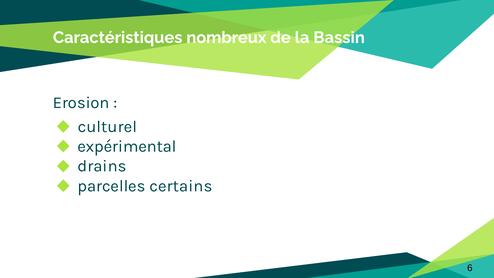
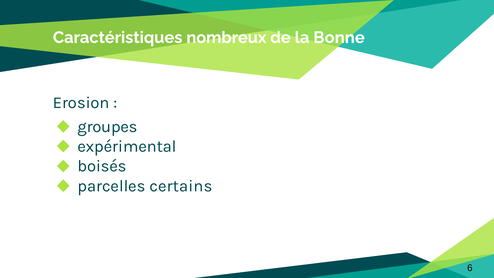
Bassin: Bassin -> Bonne
culturel: culturel -> groupes
drains: drains -> boisés
